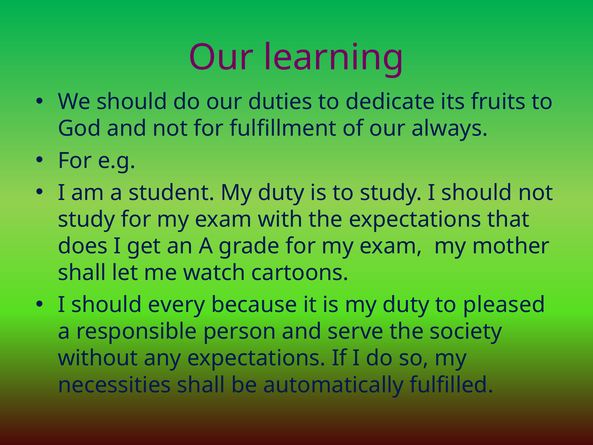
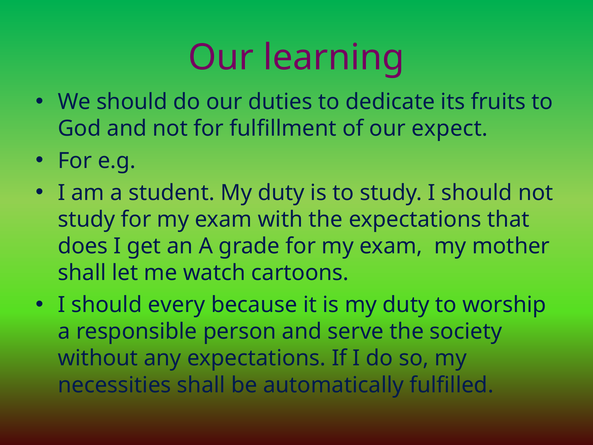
always: always -> expect
pleased: pleased -> worship
